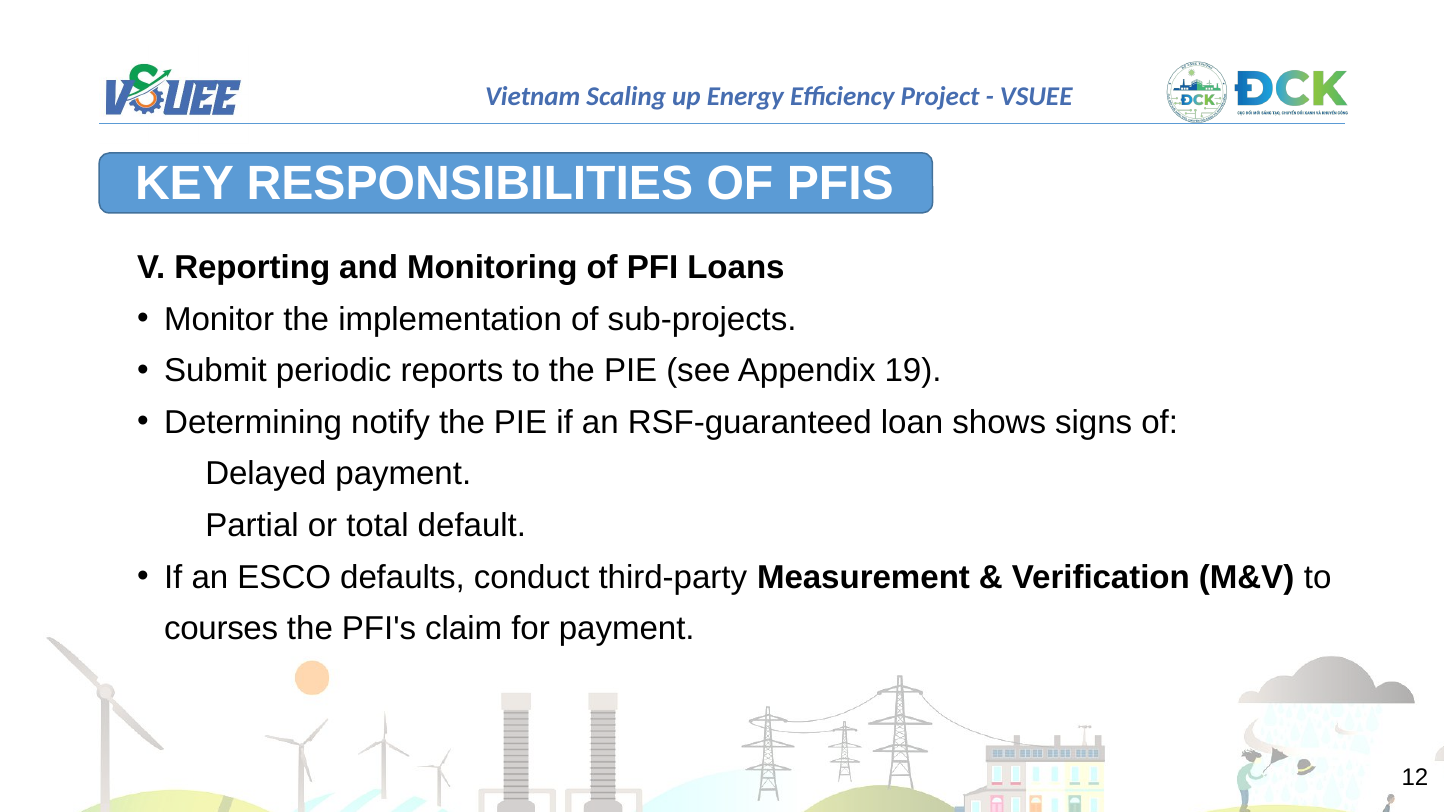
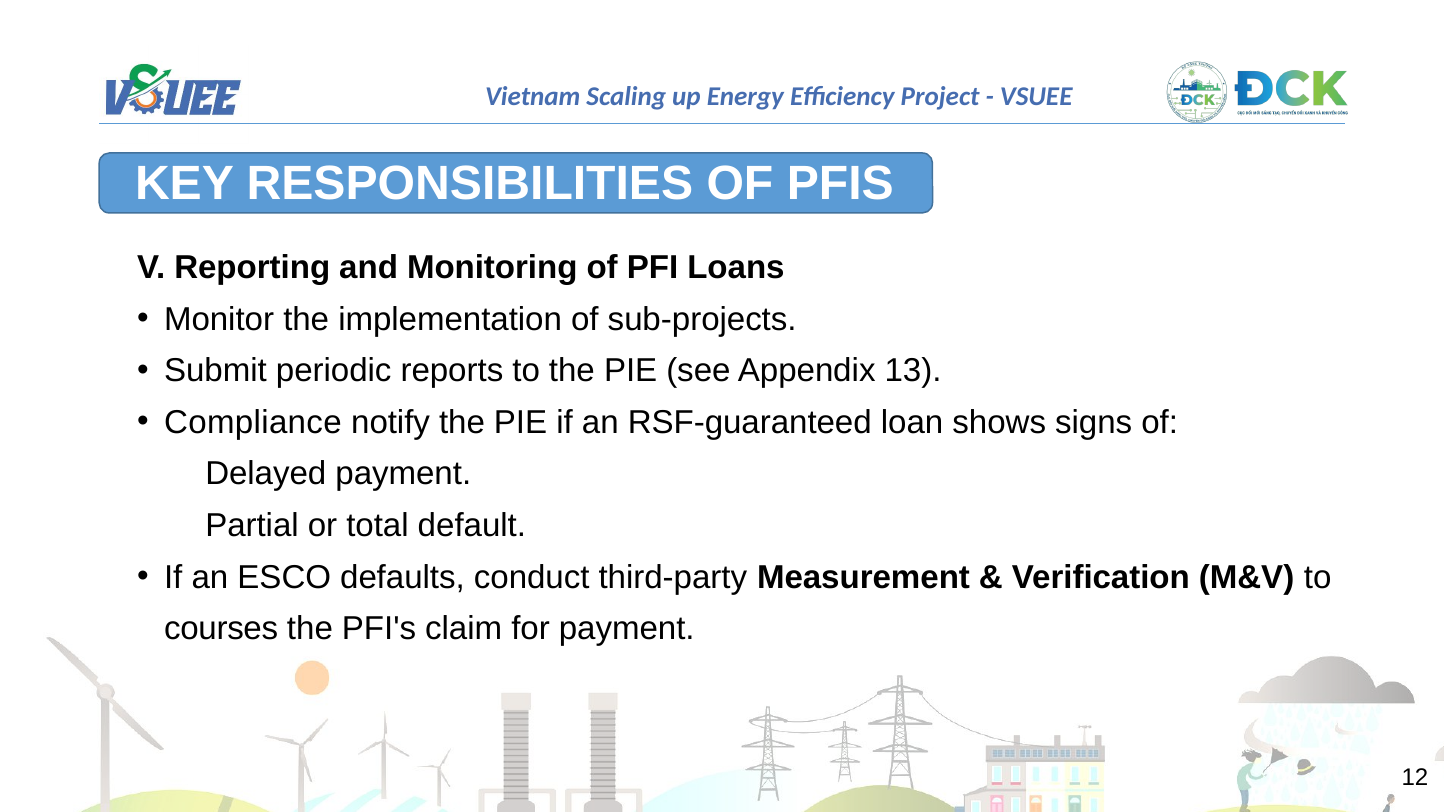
19: 19 -> 13
Determining: Determining -> Compliance
